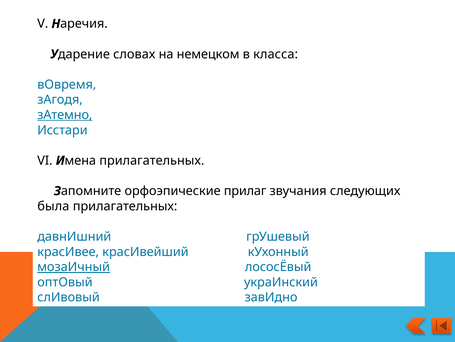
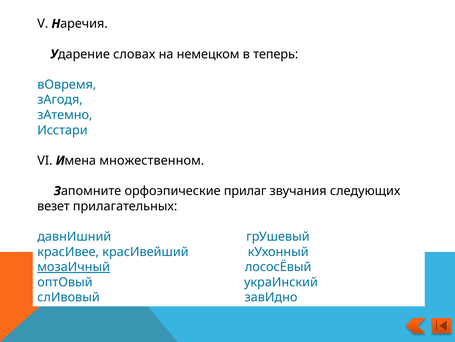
класса: класса -> теперь
зАтемно underline: present -> none
прилагательных at (152, 160): прилагательных -> множественном
была: была -> везет
